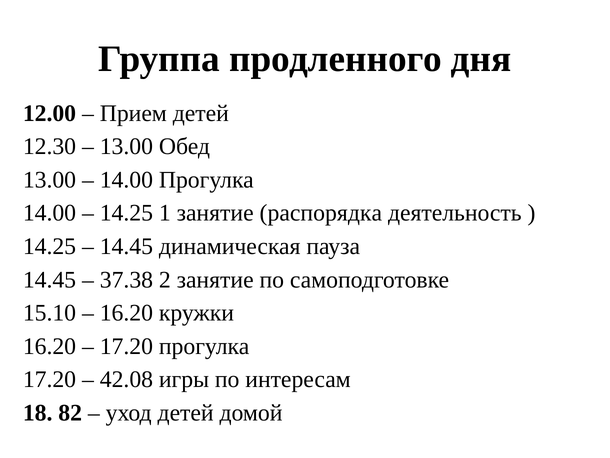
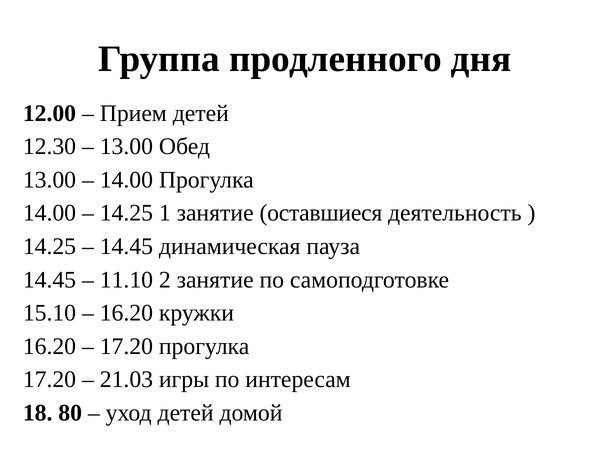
распорядка: распорядка -> оставшиеся
37.38: 37.38 -> 11.10
42.08: 42.08 -> 21.03
82: 82 -> 80
